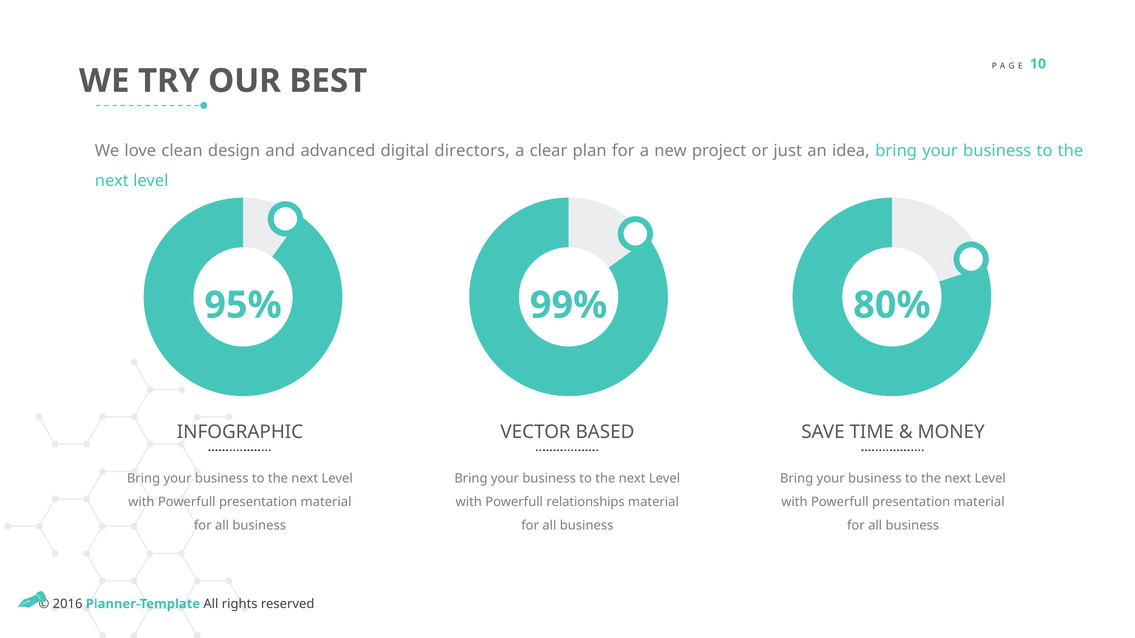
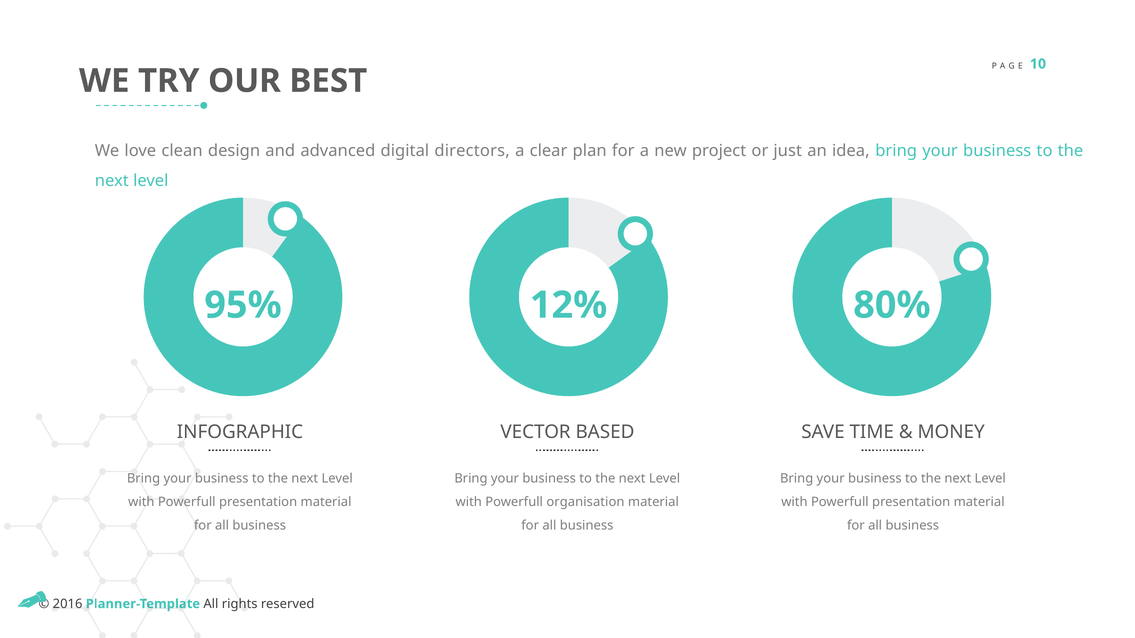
99%: 99% -> 12%
relationships: relationships -> organisation
